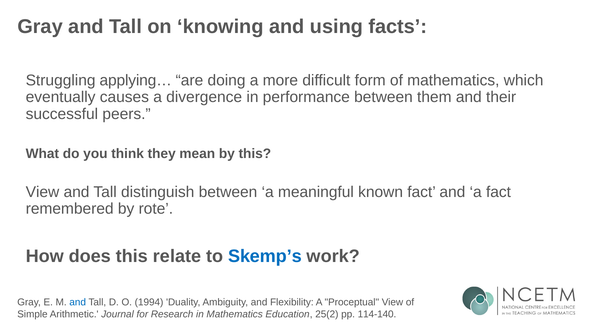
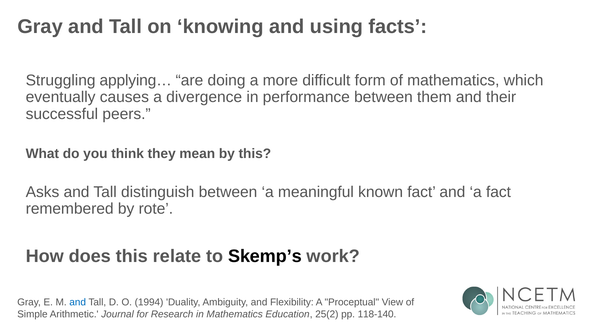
View at (43, 192): View -> Asks
Skemp’s colour: blue -> black
114-140: 114-140 -> 118-140
